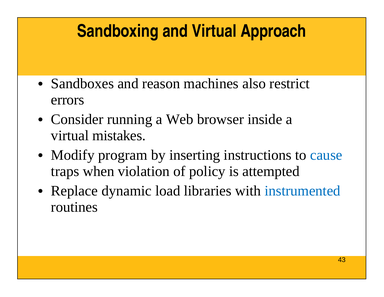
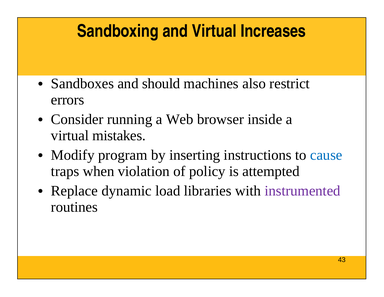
Approach: Approach -> Increases
reason: reason -> should
instrumented colour: blue -> purple
